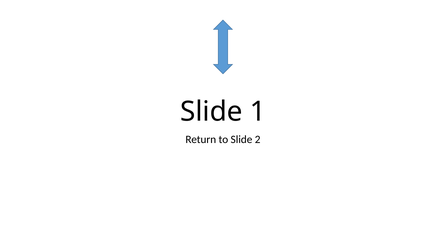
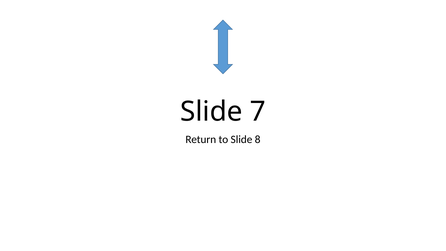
1: 1 -> 7
2: 2 -> 8
